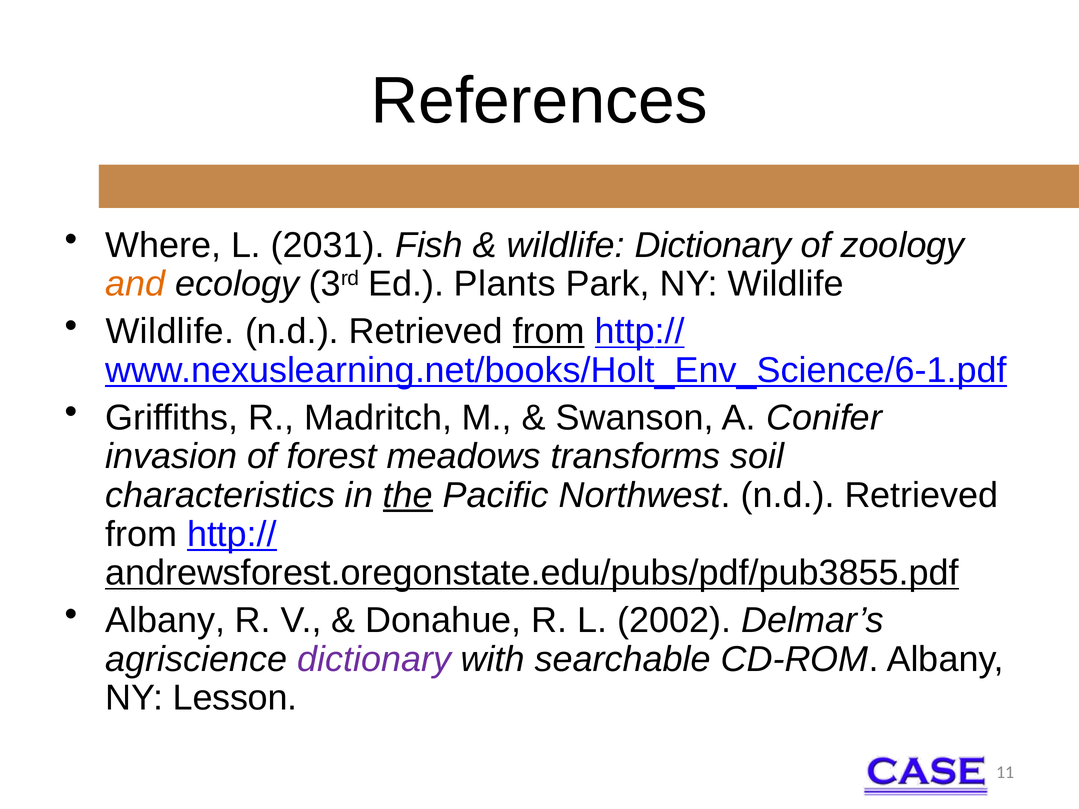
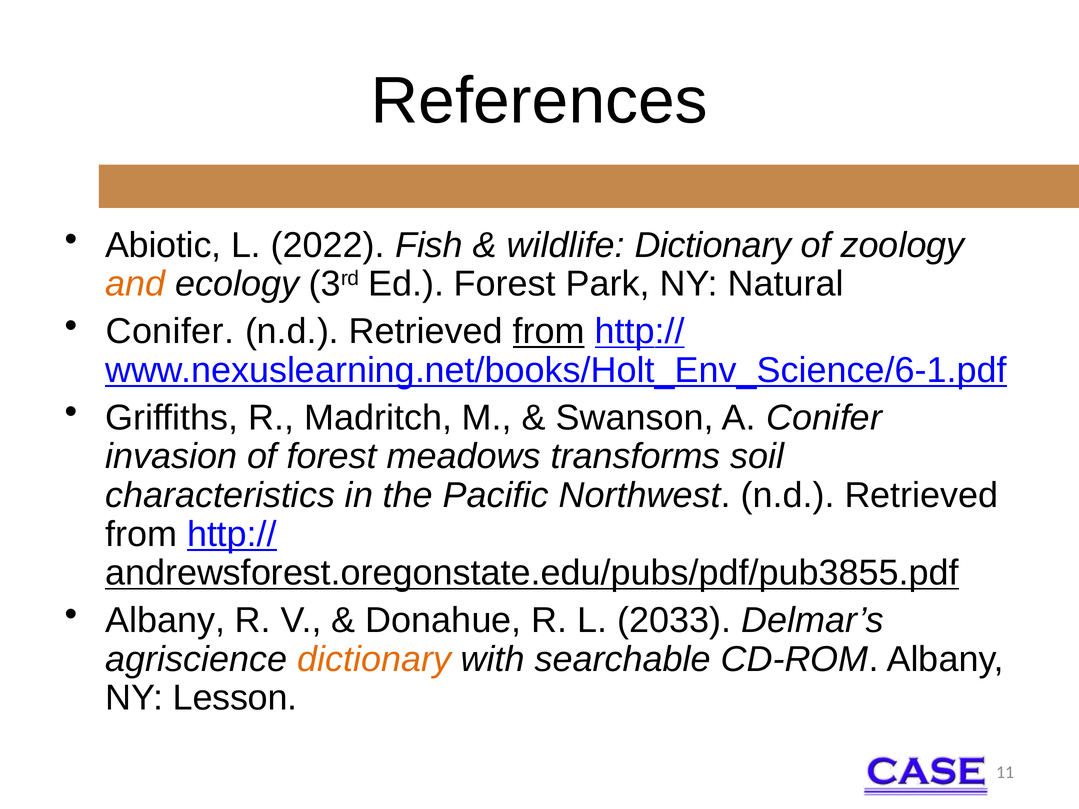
Where: Where -> Abiotic
2031: 2031 -> 2022
Ed Plants: Plants -> Forest
NY Wildlife: Wildlife -> Natural
Wildlife at (170, 332): Wildlife -> Conifer
the underline: present -> none
2002: 2002 -> 2033
dictionary at (374, 659) colour: purple -> orange
